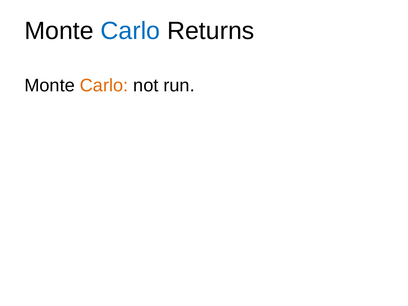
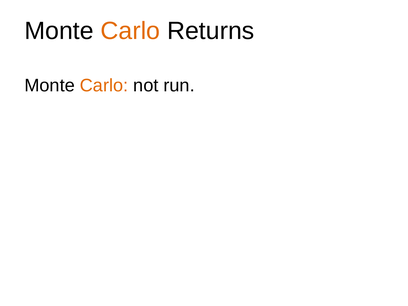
Carlo at (130, 31) colour: blue -> orange
